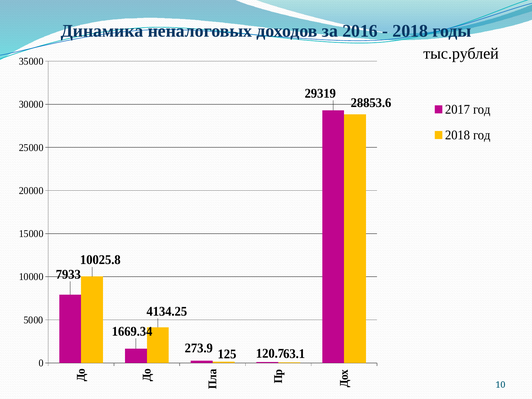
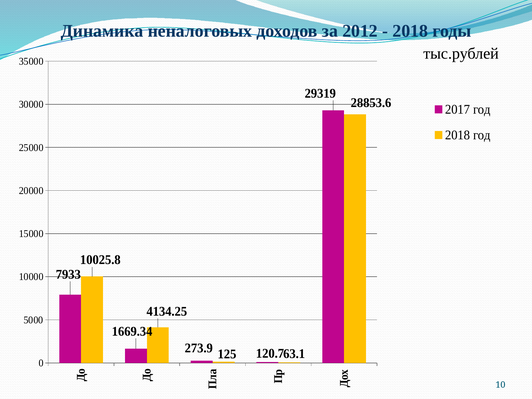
2016: 2016 -> 2012
